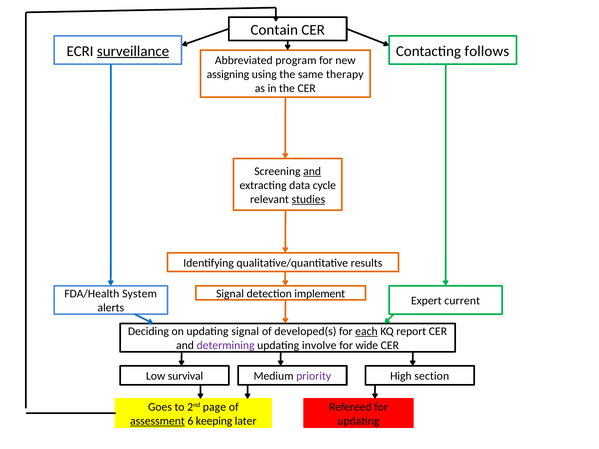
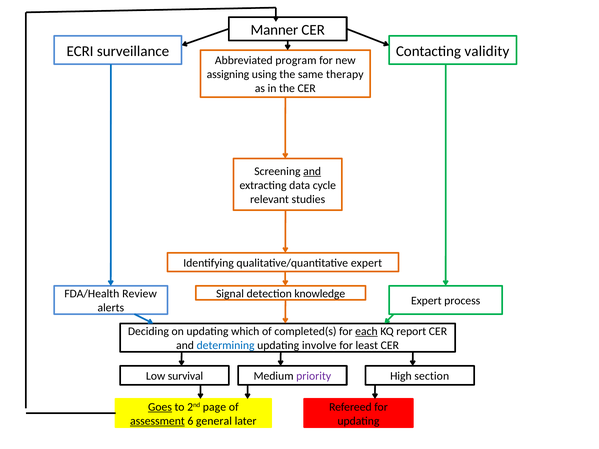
Contain: Contain -> Manner
surveillance underline: present -> none
follows: follows -> validity
studies underline: present -> none
qualitative/quantitative results: results -> expert
implement: implement -> knowledge
System: System -> Review
current: current -> process
updating signal: signal -> which
developed(s: developed(s -> completed(s
determining colour: purple -> blue
wide: wide -> least
Goes underline: none -> present
keeping: keeping -> general
